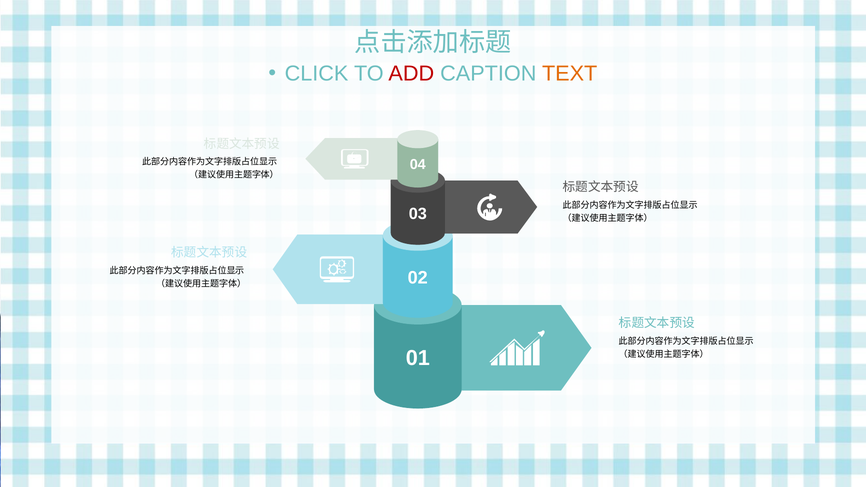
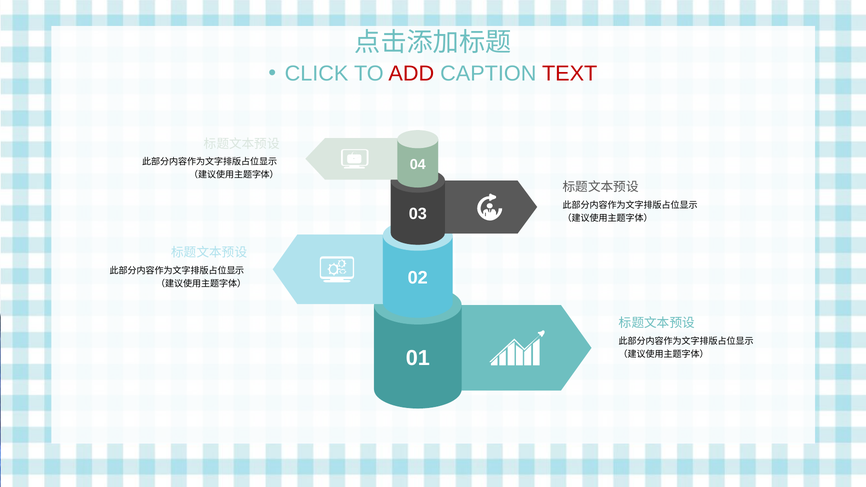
TEXT colour: orange -> red
